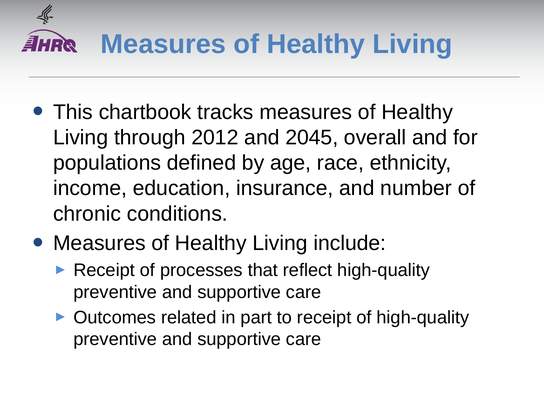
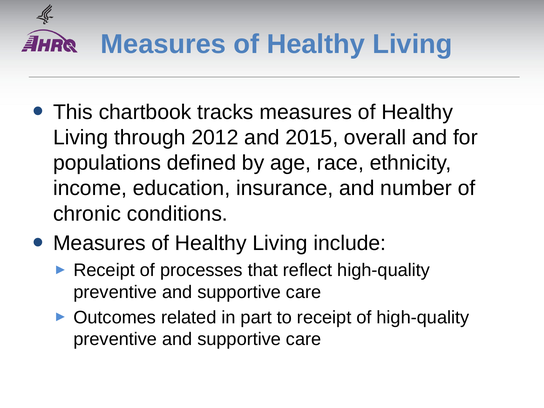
2045: 2045 -> 2015
